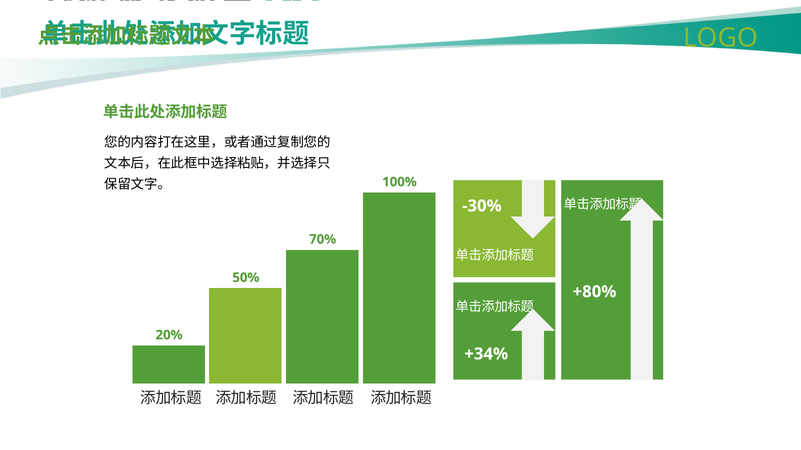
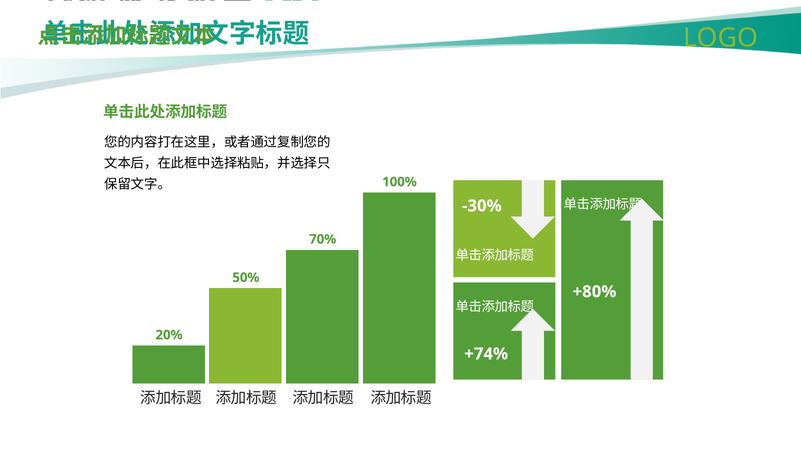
+34%: +34% -> +74%
